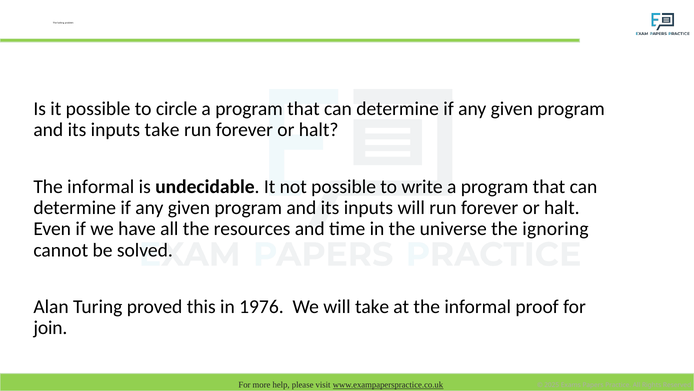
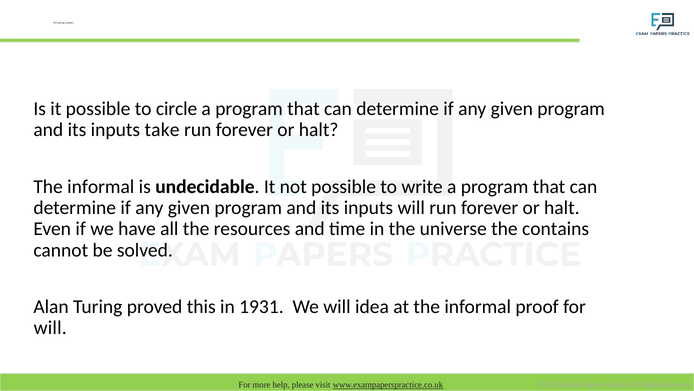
ignoring: ignoring -> contains
1976: 1976 -> 1931
will take: take -> idea
join at (50, 327): join -> will
